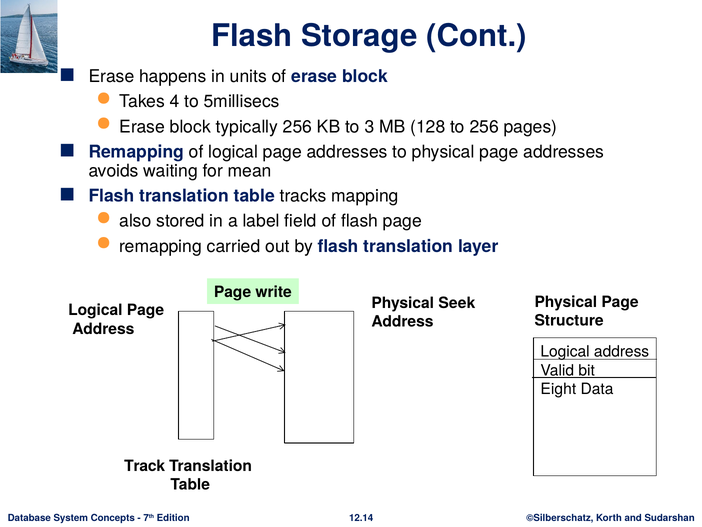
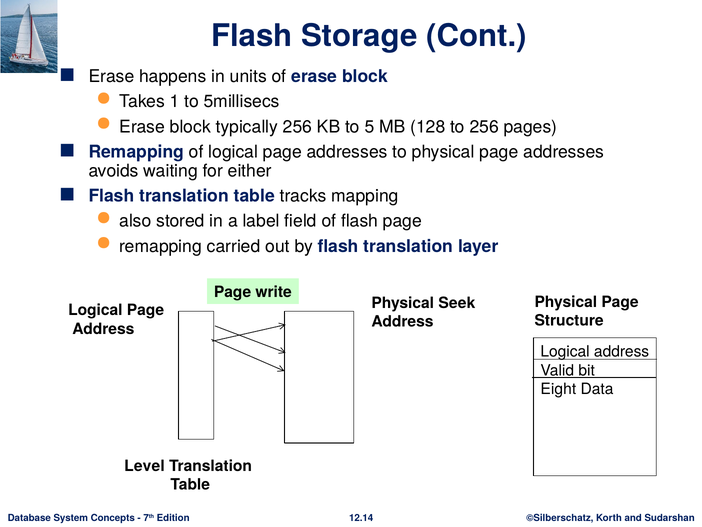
4: 4 -> 1
3: 3 -> 5
mean: mean -> either
Track: Track -> Level
